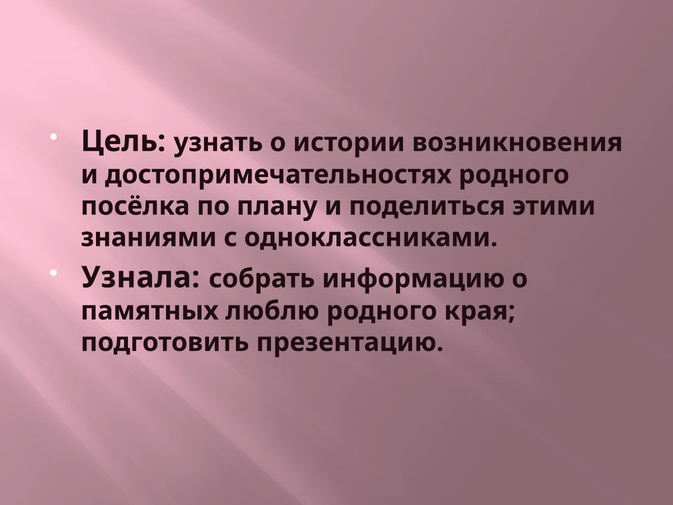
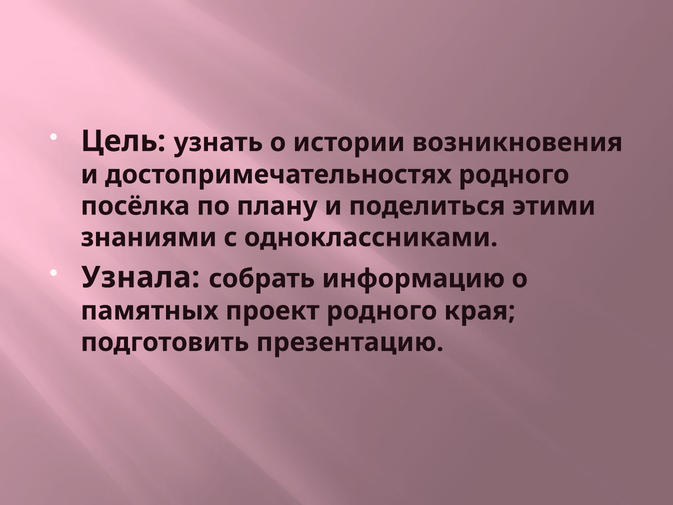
люблю: люблю -> проект
